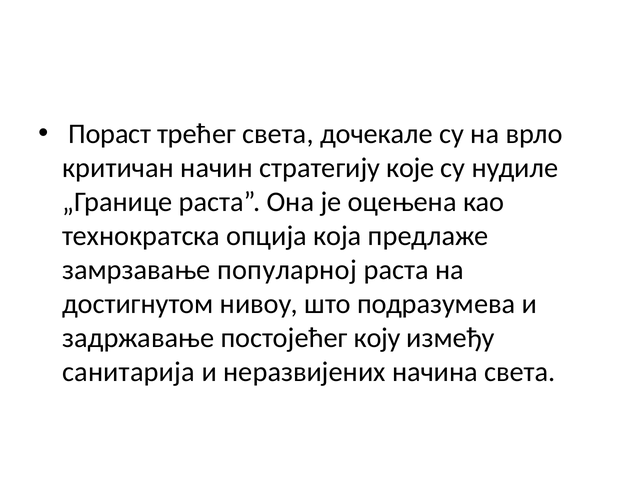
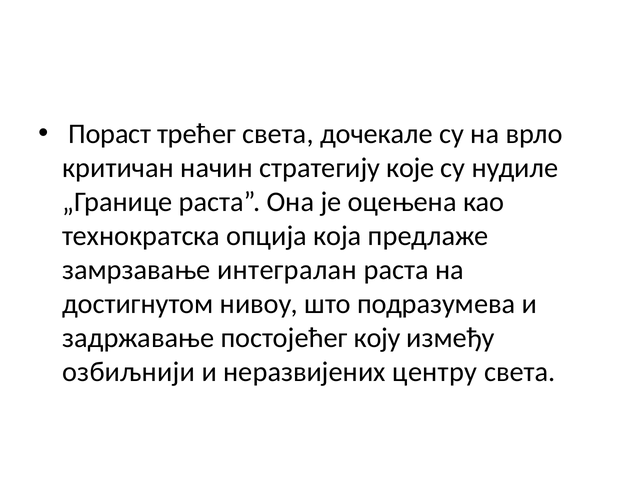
популарној: популарној -> интегралан
санитарија: санитарија -> озбиљнији
начина: начина -> центру
